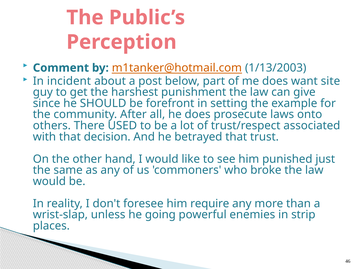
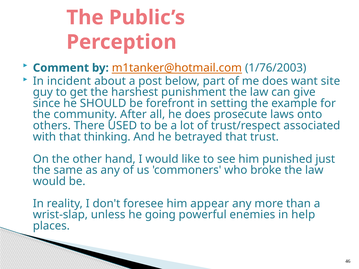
1/13/2003: 1/13/2003 -> 1/76/2003
decision: decision -> thinking
require: require -> appear
strip: strip -> help
